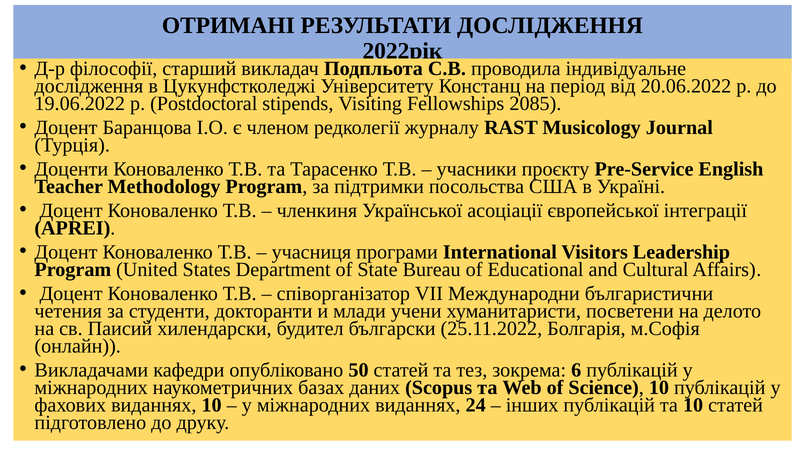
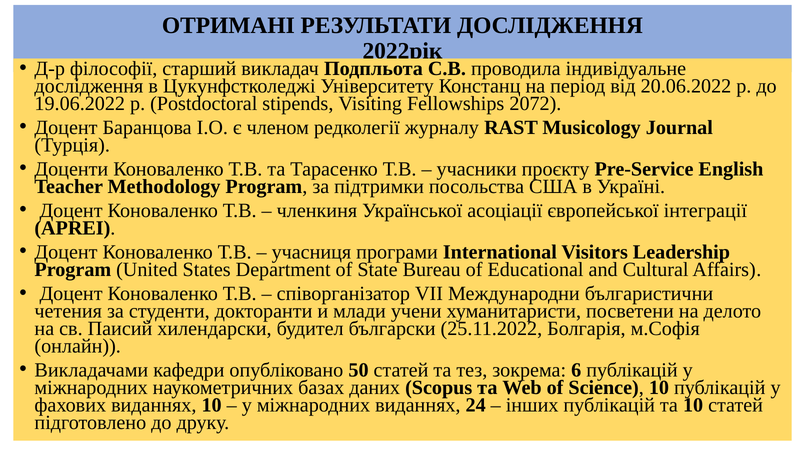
2085: 2085 -> 2072
